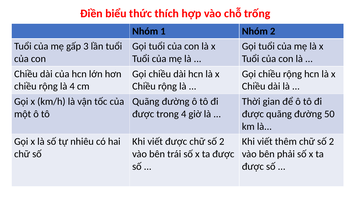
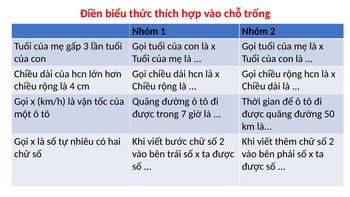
trong 4: 4 -> 7
viết được: được -> bước
